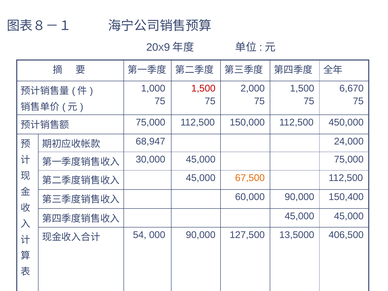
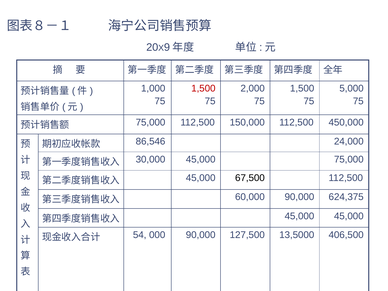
6,670: 6,670 -> 5,000
68,947: 68,947 -> 86,546
67,500 colour: orange -> black
150,400: 150,400 -> 624,375
